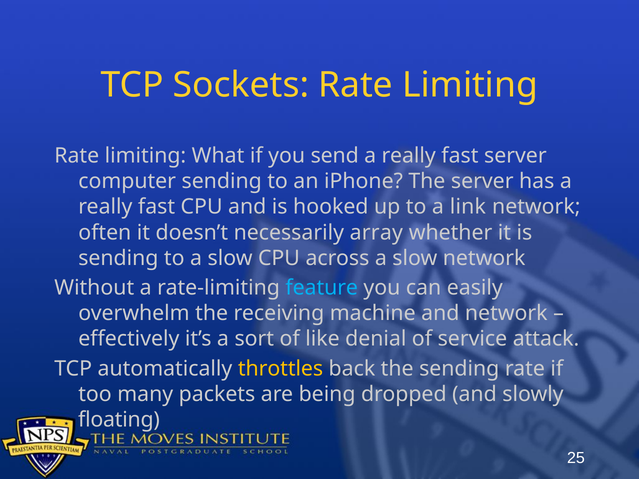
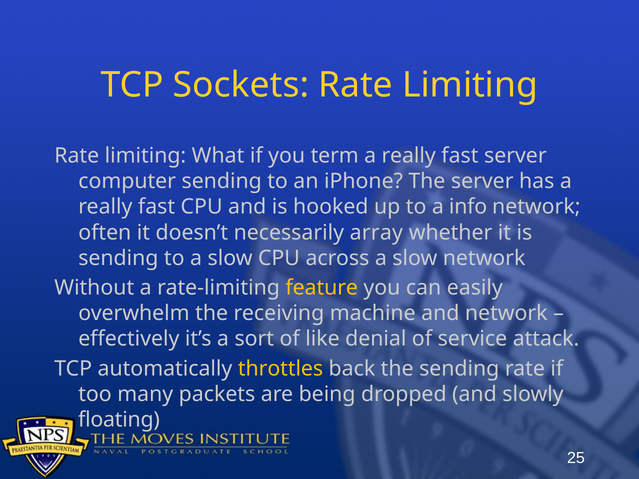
send: send -> term
link: link -> info
feature colour: light blue -> yellow
